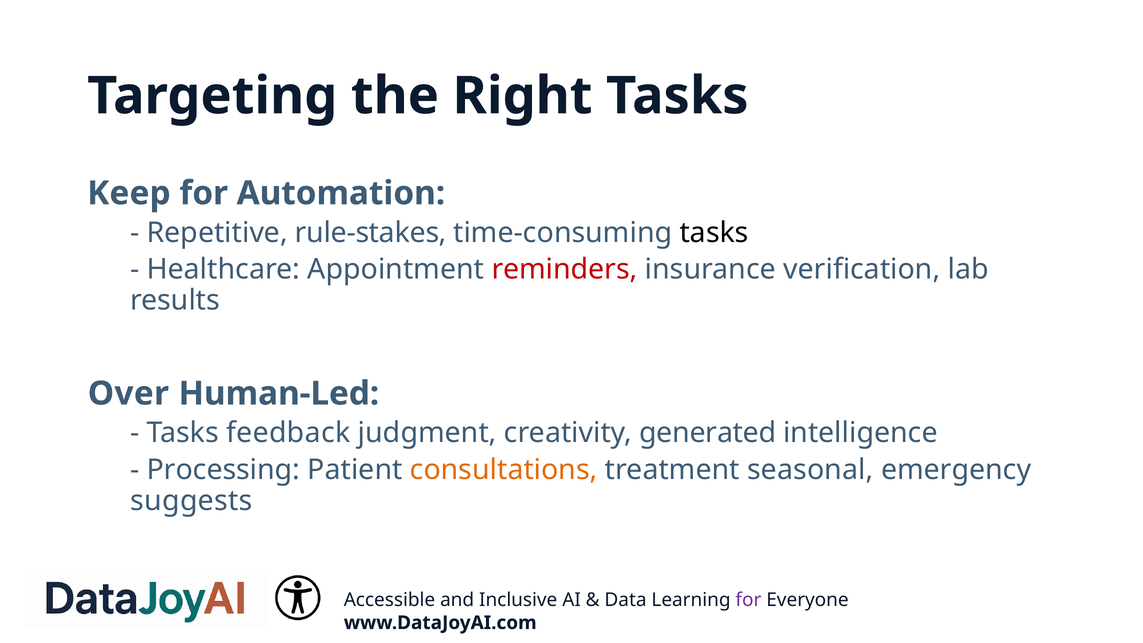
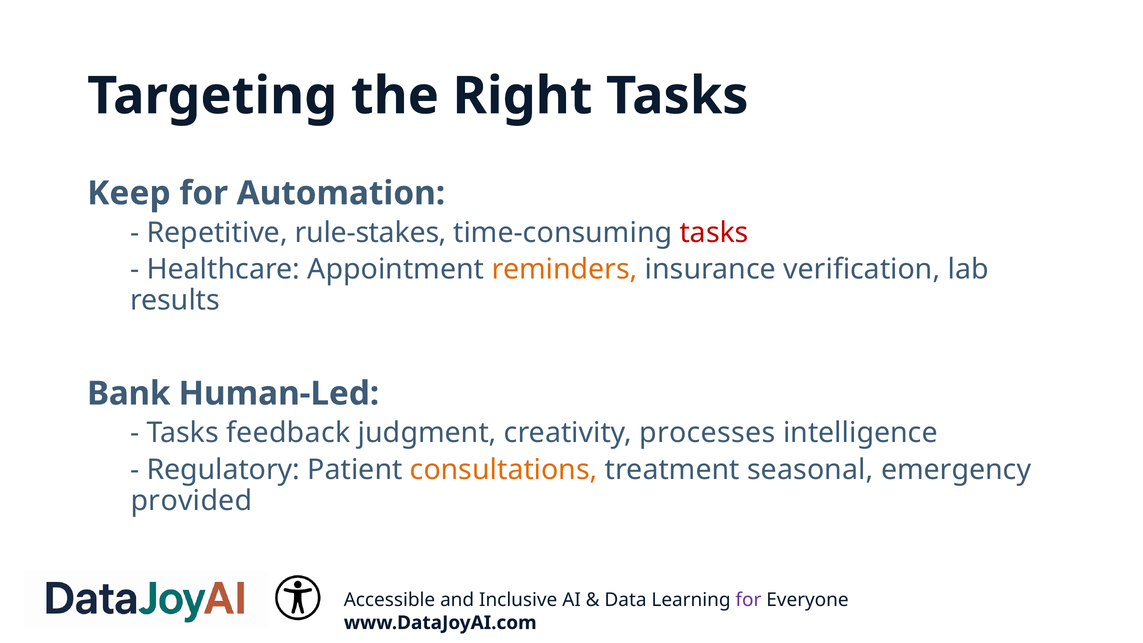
tasks at (714, 233) colour: black -> red
reminders colour: red -> orange
Over: Over -> Bank
generated: generated -> processes
Processing: Processing -> Regulatory
suggests: suggests -> provided
